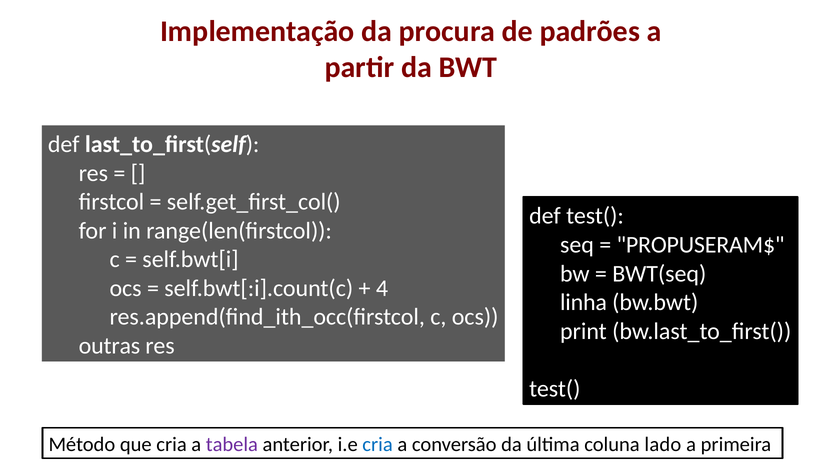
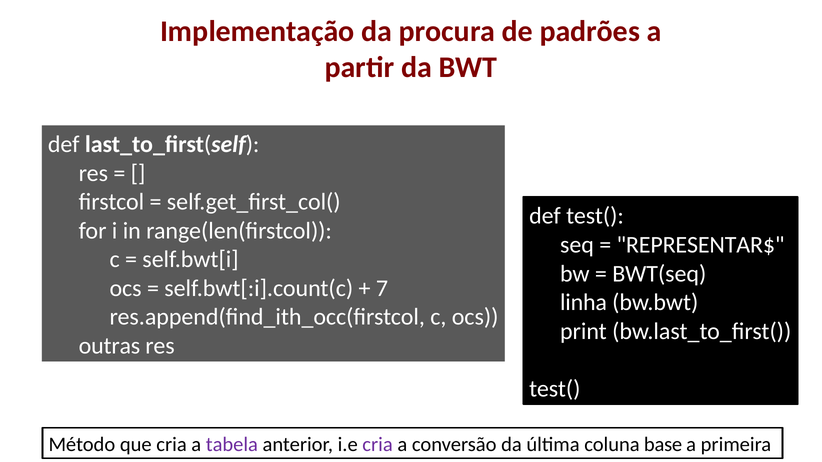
PROPUSERAM$: PROPUSERAM$ -> REPRESENTAR$
4: 4 -> 7
cria at (378, 445) colour: blue -> purple
lado: lado -> base
